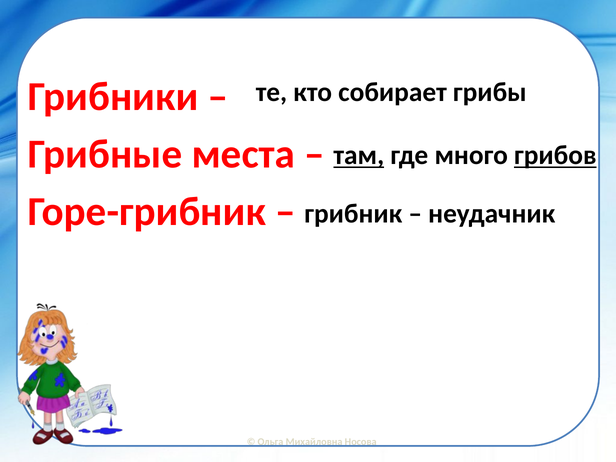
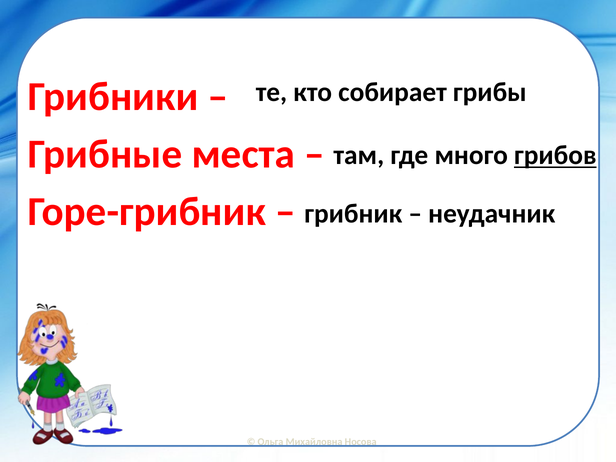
там underline: present -> none
